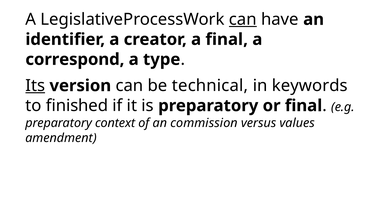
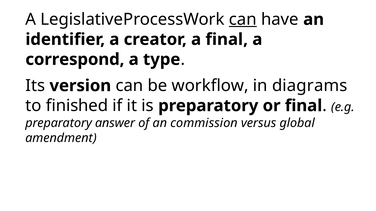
Its underline: present -> none
technical: technical -> workflow
keywords: keywords -> diagrams
context: context -> answer
values: values -> global
